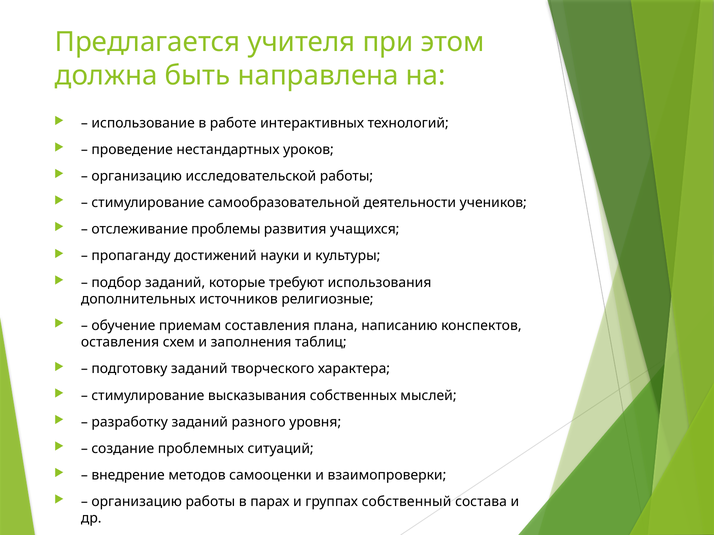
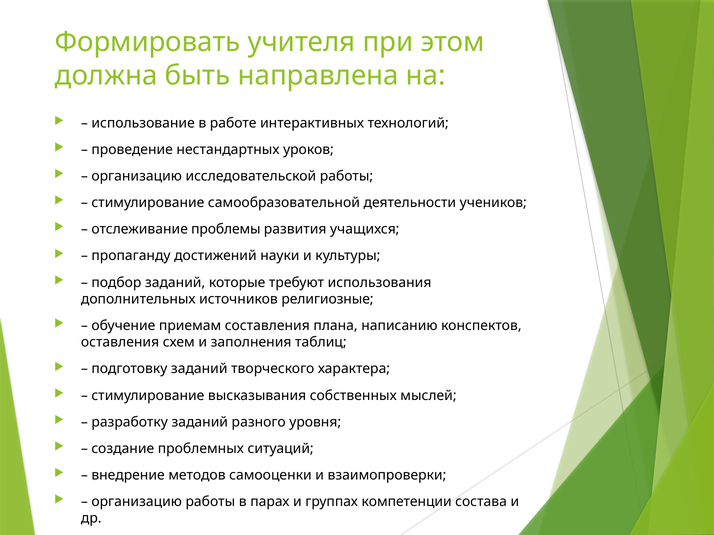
Предлагается: Предлагается -> Формировать
собственный: собственный -> компетенции
